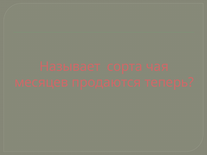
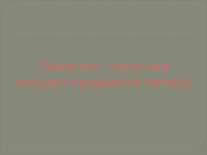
Называет: Называет -> Заместил
месяцев: месяцев -> попадет
